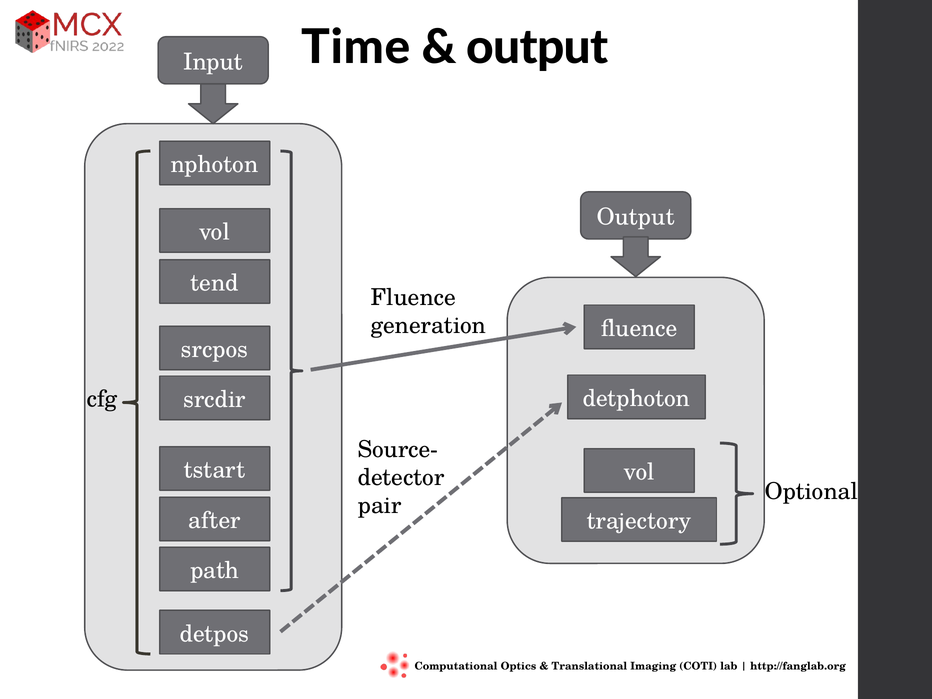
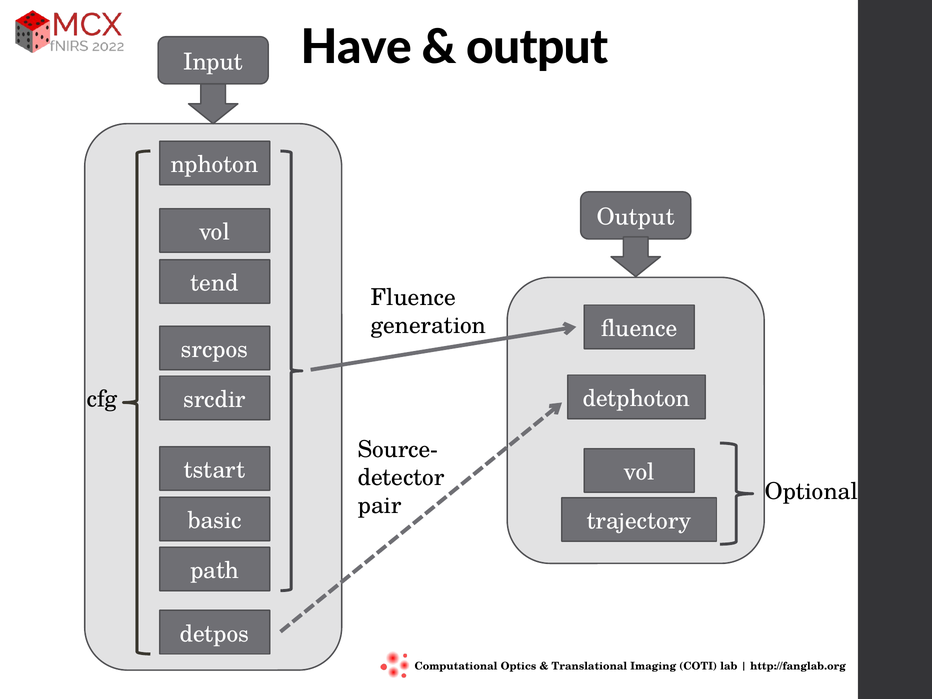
Time: Time -> Have
after: after -> basic
